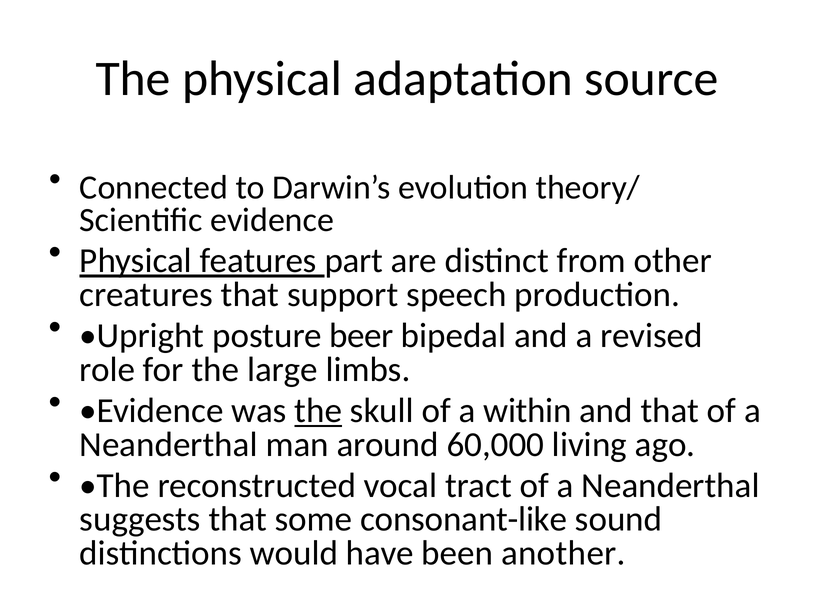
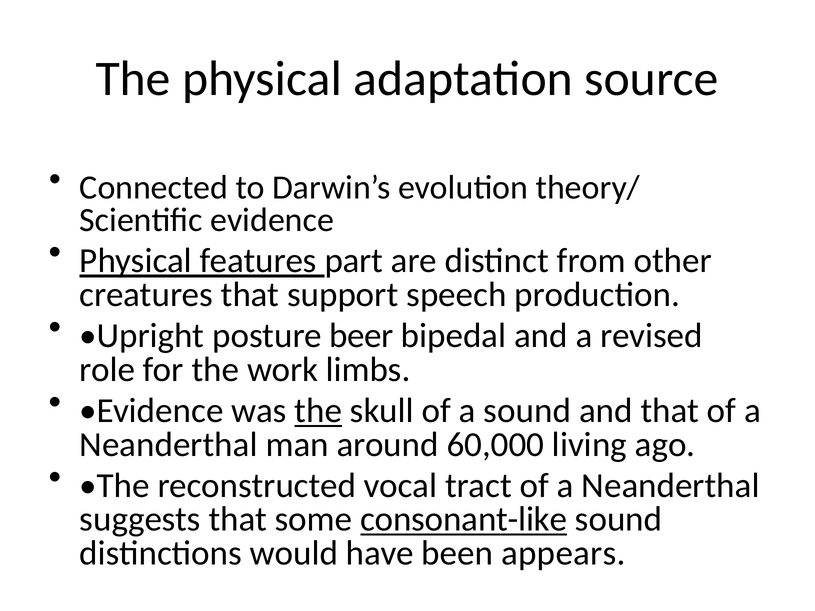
large: large -> work
a within: within -> sound
consonant-like underline: none -> present
another: another -> appears
